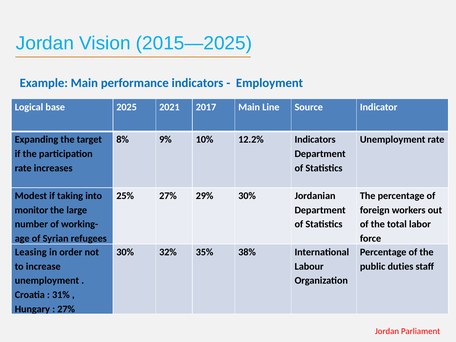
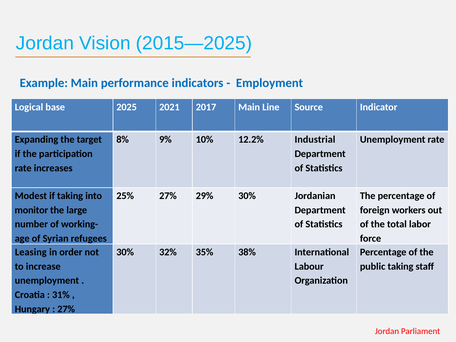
12.2% Indicators: Indicators -> Industrial
public duties: duties -> taking
